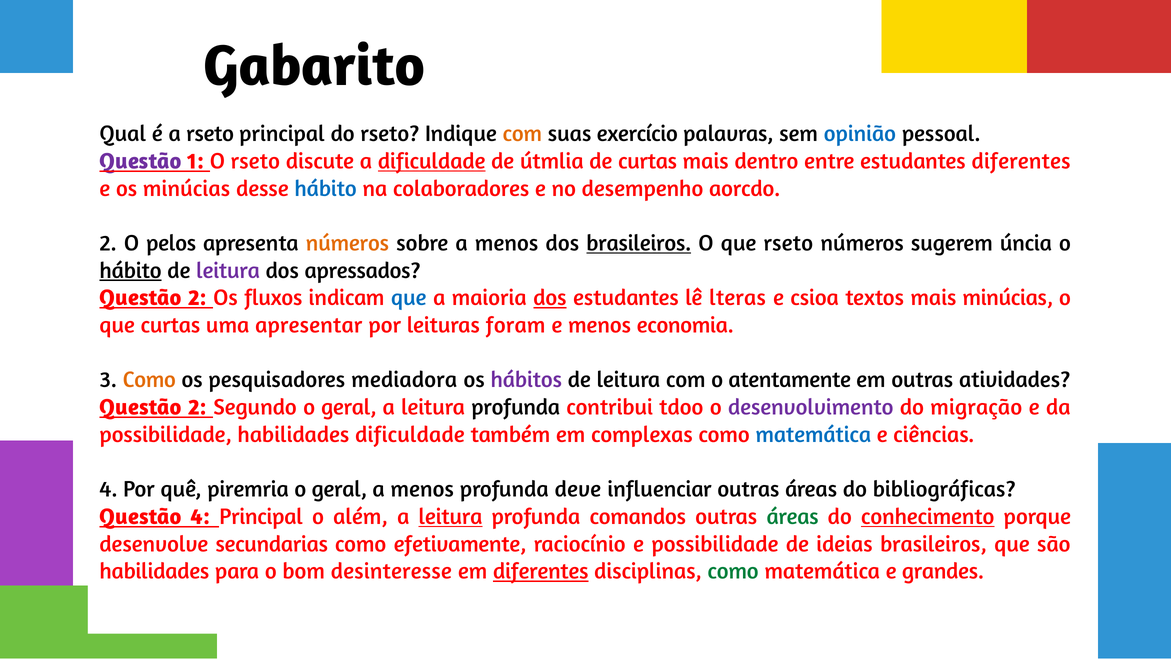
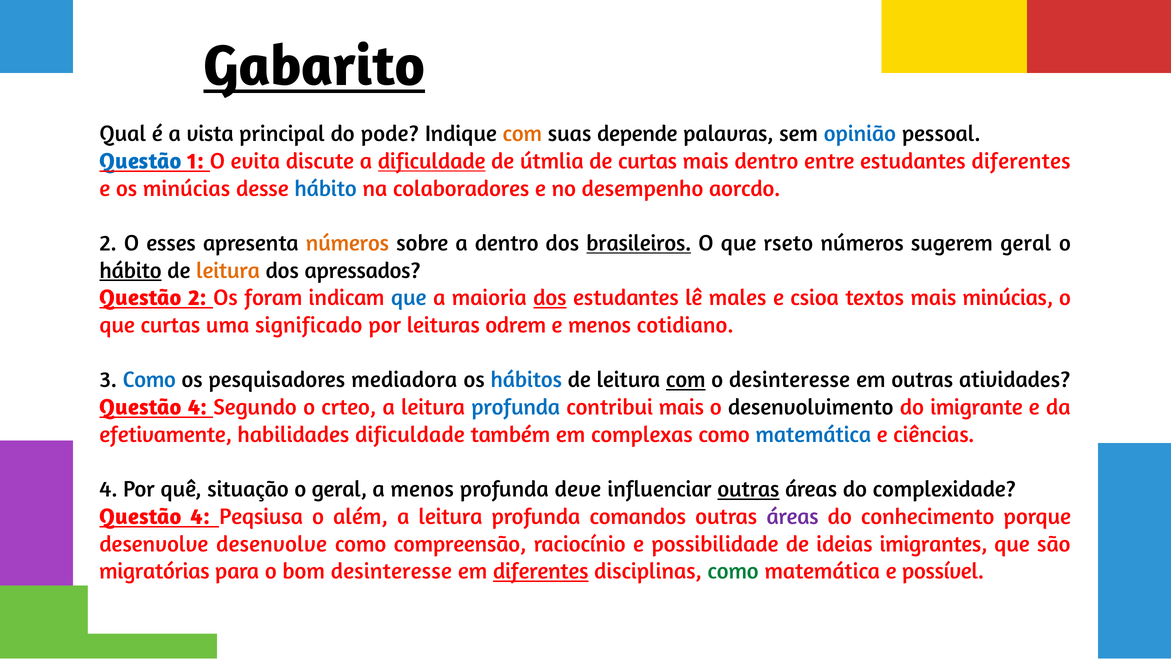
Gabarito underline: none -> present
a rseto: rseto -> vista
do rseto: rseto -> pode
exercício: exercício -> depende
Questão at (141, 161) colour: purple -> blue
O rseto: rseto -> evita
pelos: pelos -> esses
sobre a menos: menos -> dentro
sugerem úncia: úncia -> geral
leitura at (228, 270) colour: purple -> orange
fluxos: fluxos -> foram
lteras: lteras -> males
apresentar: apresentar -> significado
foram: foram -> odrem
economia: economia -> cotidiano
Como at (149, 380) colour: orange -> blue
hábitos colour: purple -> blue
com at (686, 380) underline: none -> present
o atentamente: atentamente -> desinteresse
2 at (197, 407): 2 -> 4
Segundo o geral: geral -> crteo
profunda at (516, 407) colour: black -> blue
contribui tdoo: tdoo -> mais
desenvolvimento colour: purple -> black
migração: migração -> imigrante
possibilidade at (166, 434): possibilidade -> efetivamente
piremria: piremria -> situação
outras at (748, 489) underline: none -> present
bibliográficas: bibliográficas -> complexidade
4 Principal: Principal -> Peqsiusa
leitura at (451, 516) underline: present -> none
áreas at (793, 516) colour: green -> purple
conhecimento underline: present -> none
desenvolve secundarias: secundarias -> desenvolve
efetivamente: efetivamente -> compreensão
ideias brasileiros: brasileiros -> imigrantes
habilidades at (154, 571): habilidades -> migratórias
grandes: grandes -> possível
